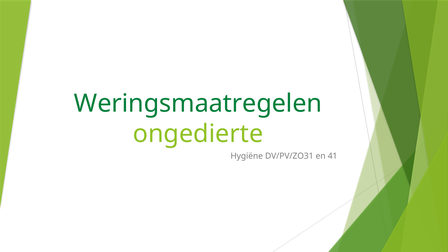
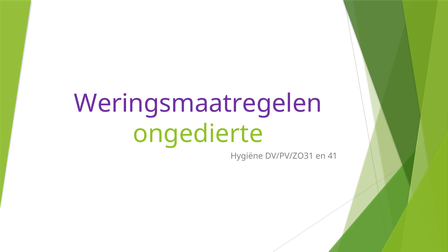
Weringsmaatregelen colour: green -> purple
